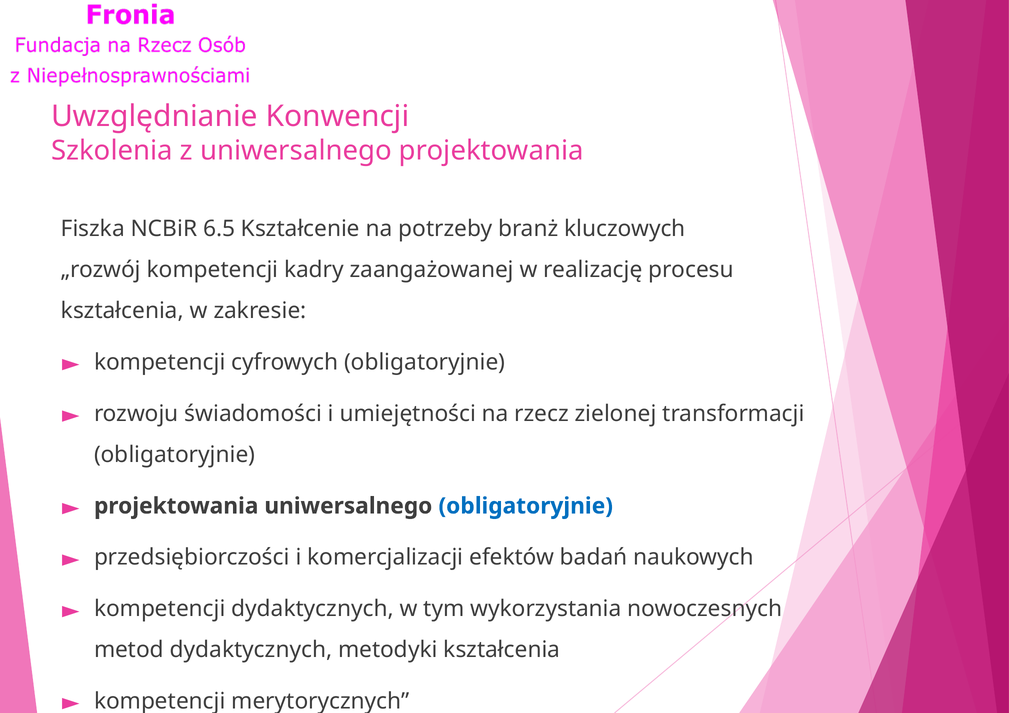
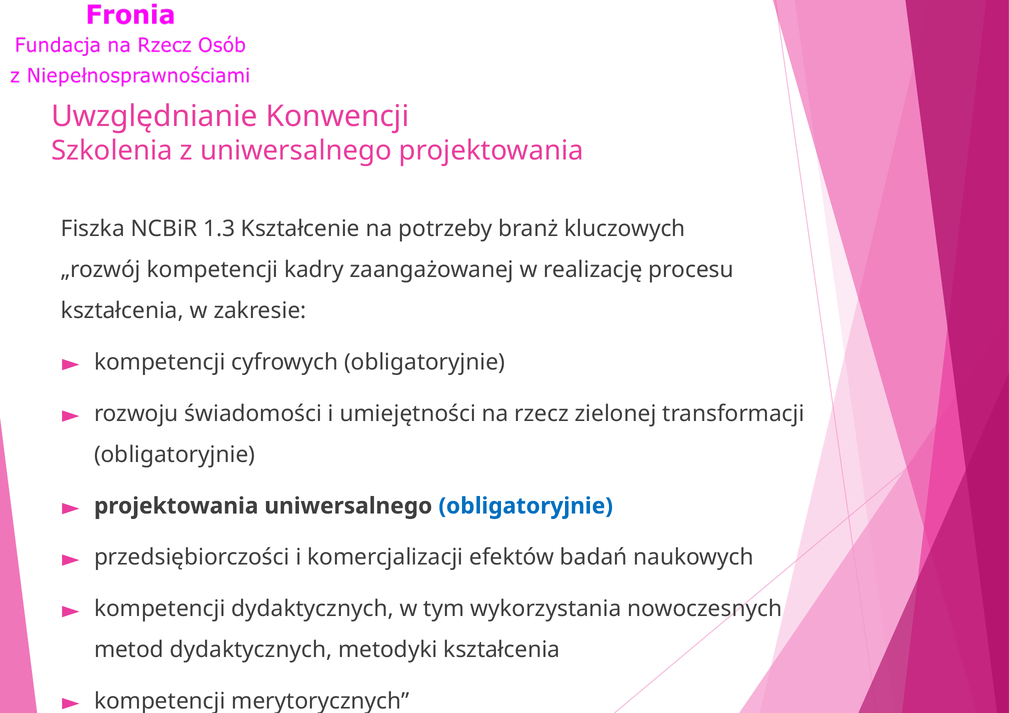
6.5: 6.5 -> 1.3
